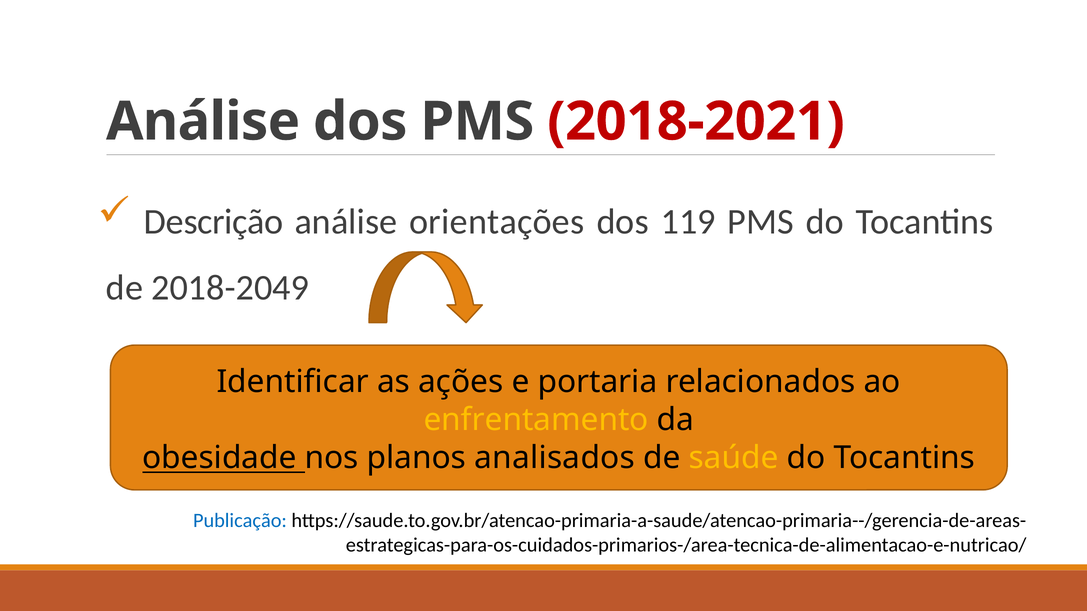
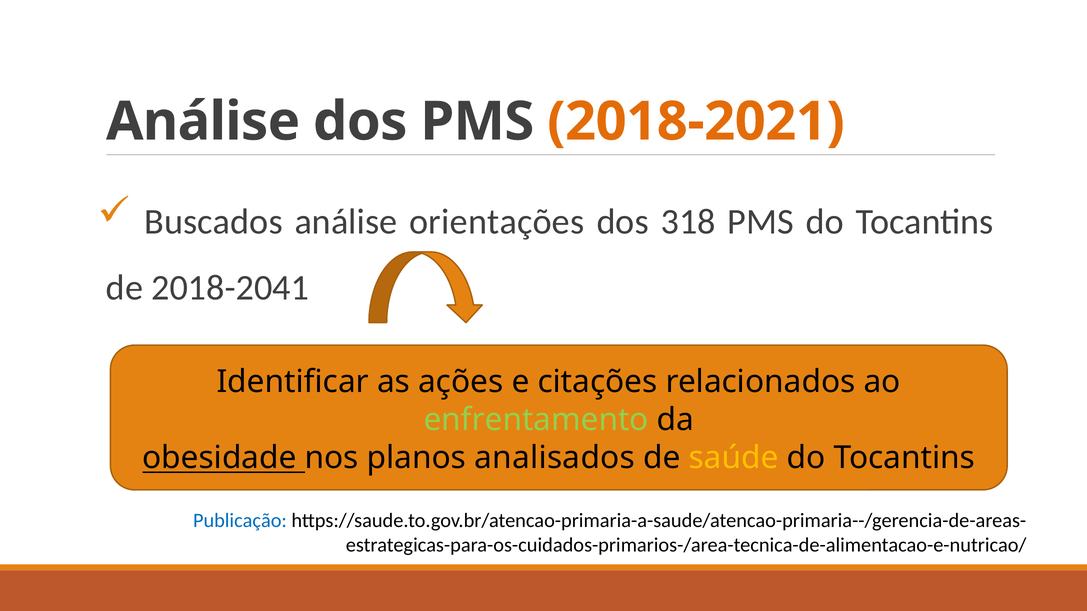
2018-2021 colour: red -> orange
Descrição: Descrição -> Buscados
119: 119 -> 318
2018-2049: 2018-2049 -> 2018-2041
portaria: portaria -> citações
enfrentamento colour: yellow -> light green
